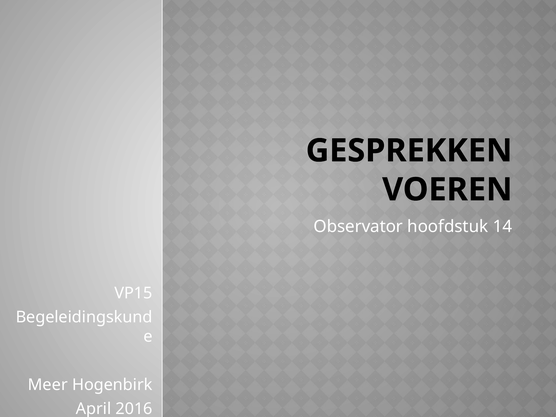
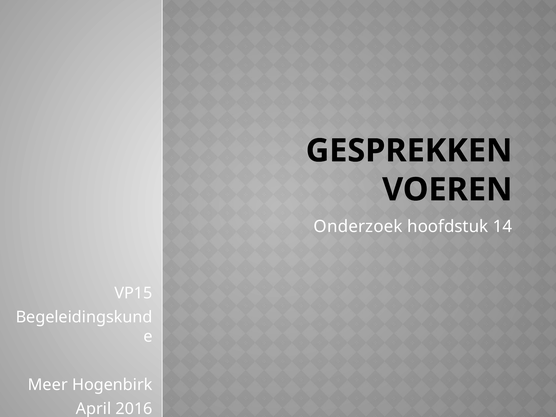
Observator: Observator -> Onderzoek
